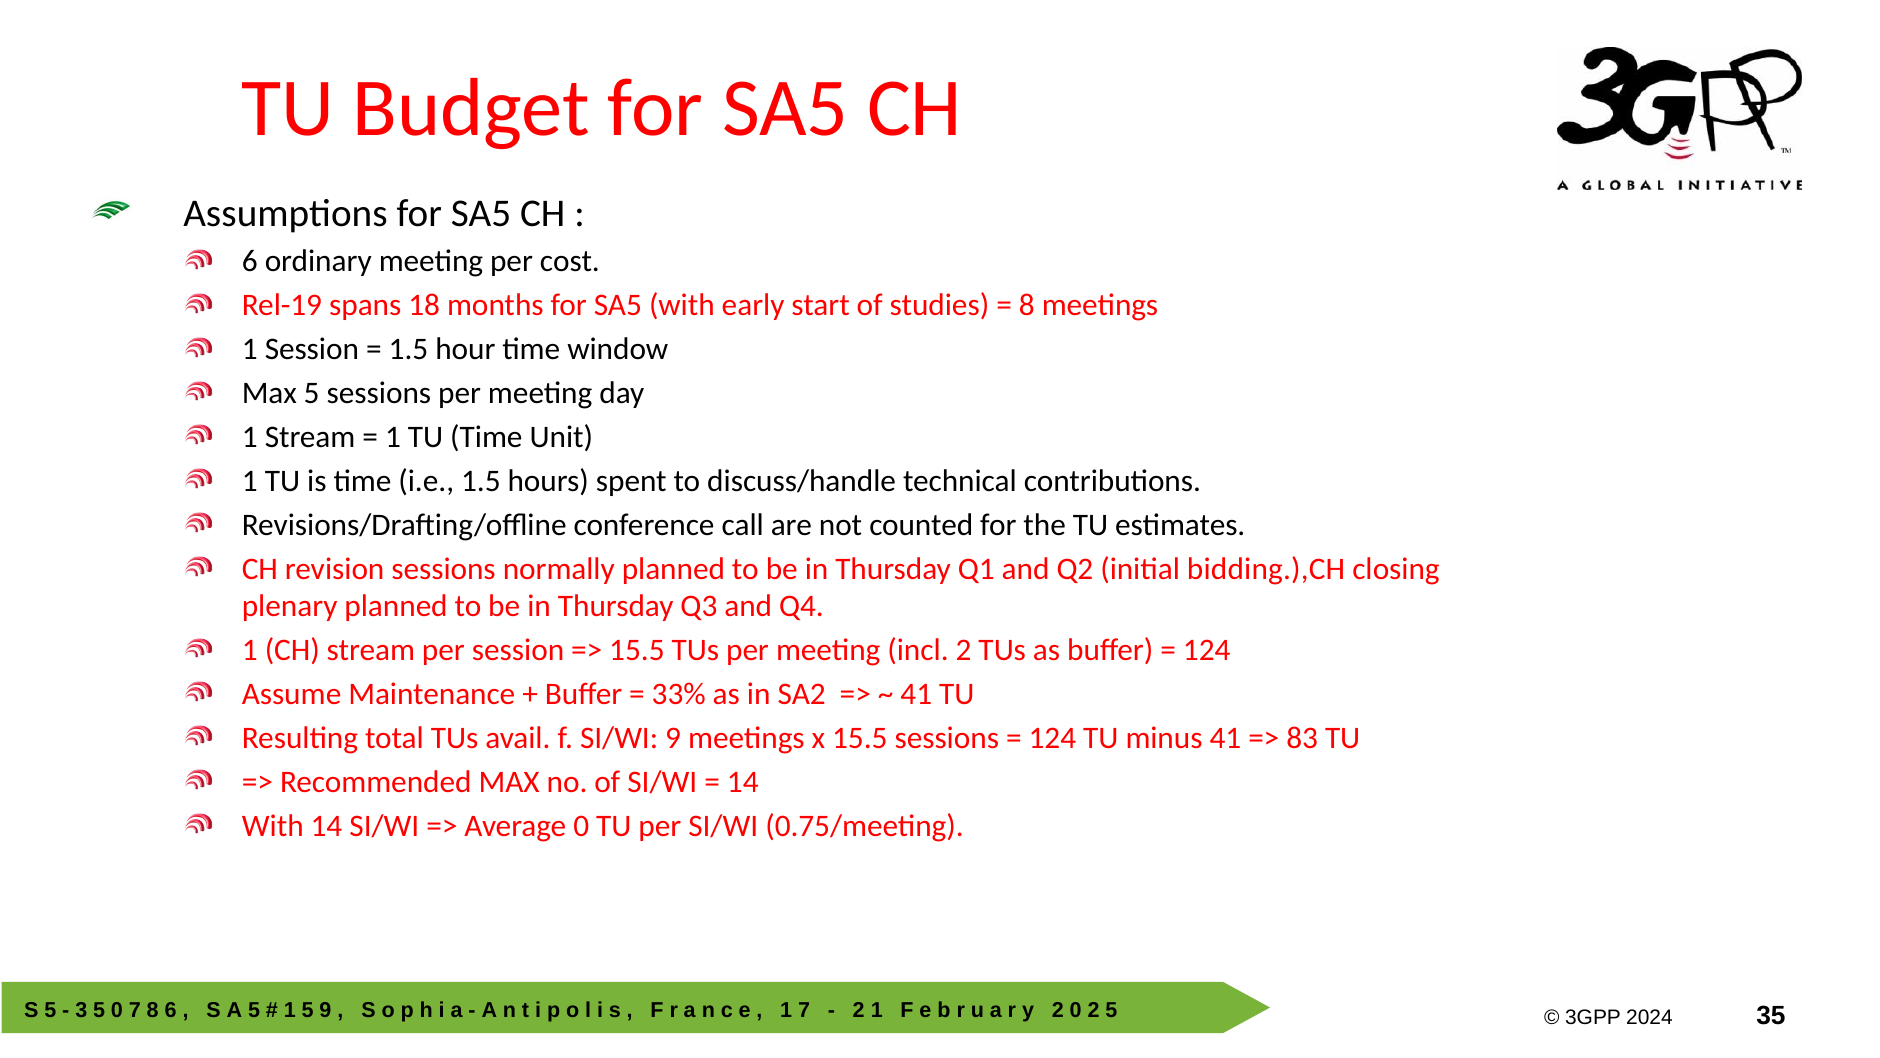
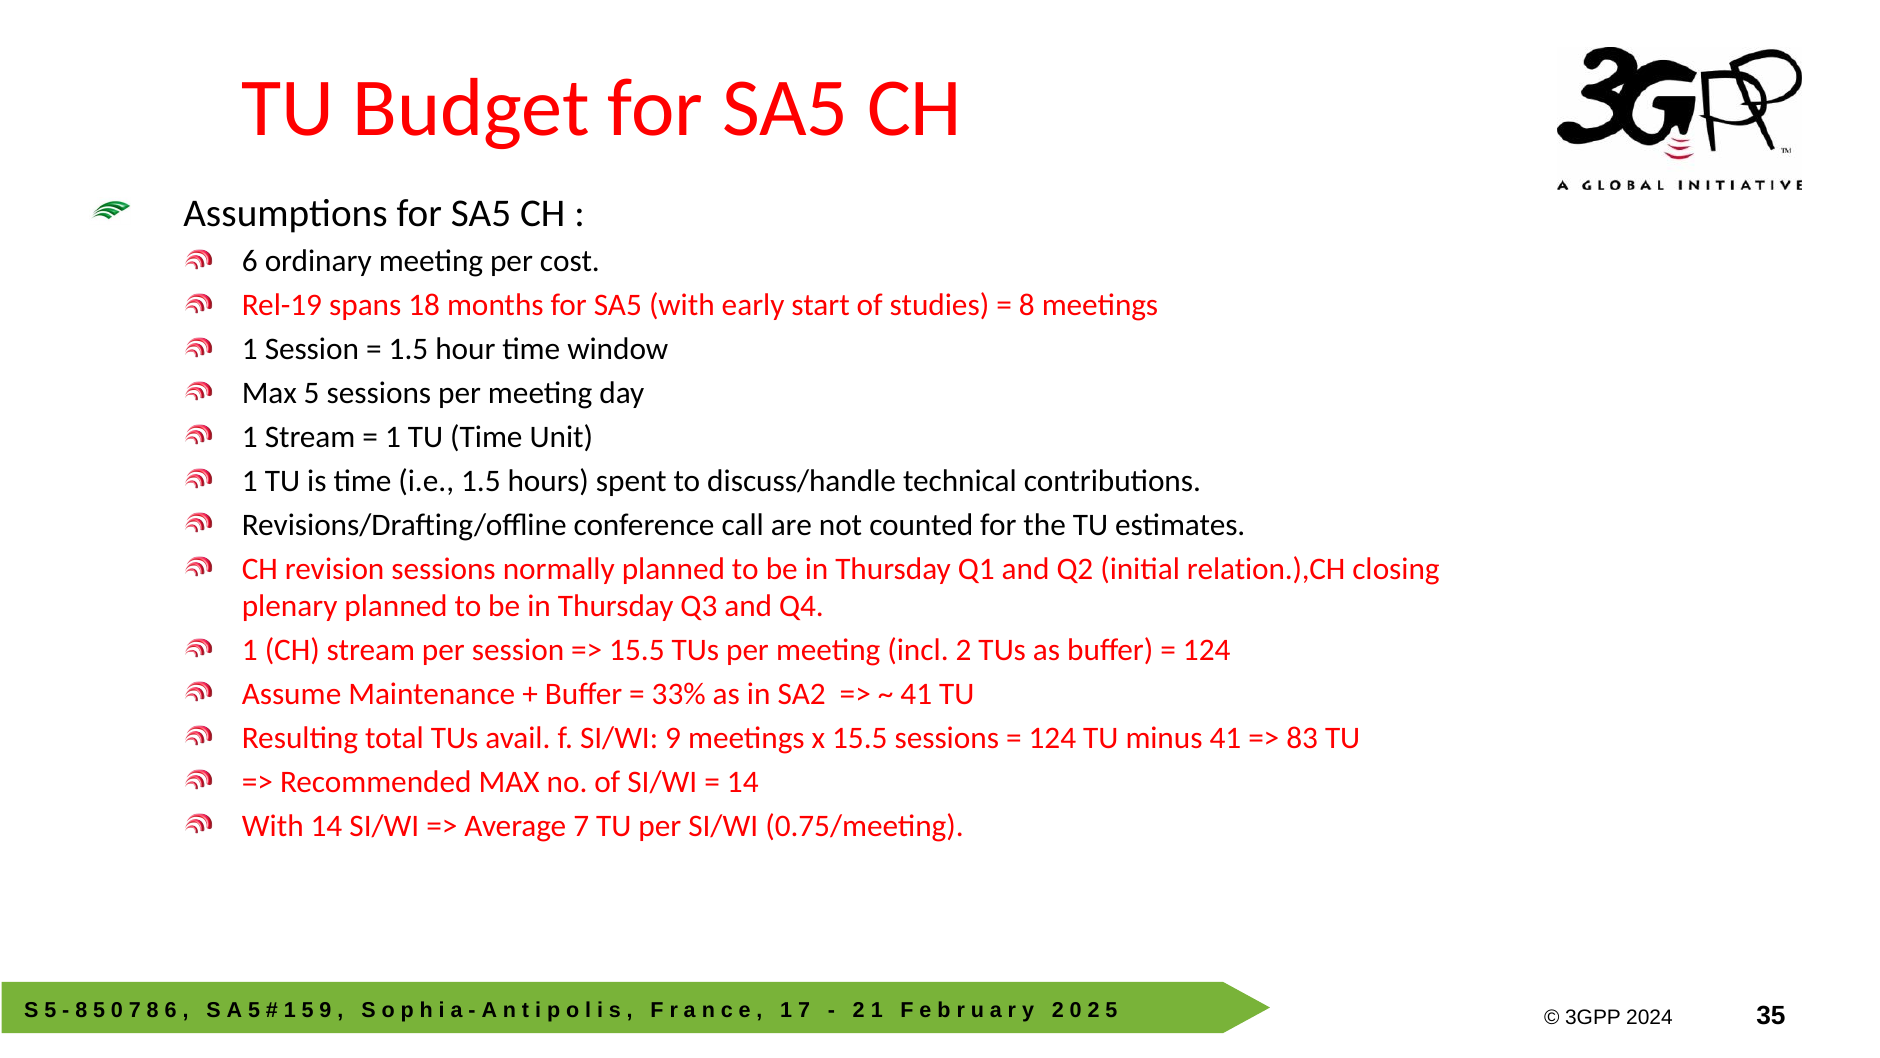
bidding.),CH: bidding.),CH -> relation.),CH
Average 0: 0 -> 7
3 at (81, 1010): 3 -> 8
